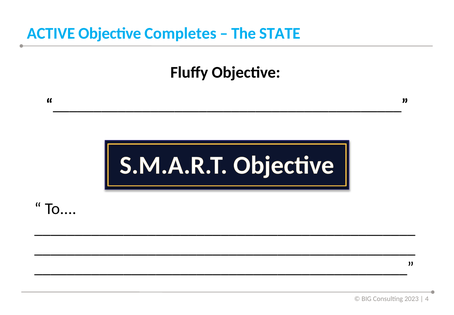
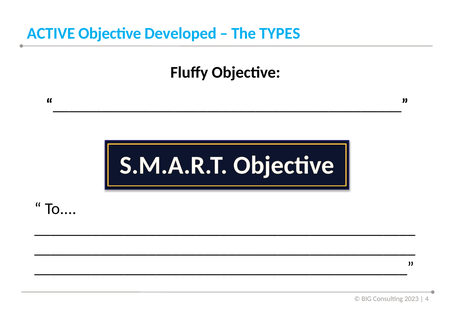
Completes: Completes -> Developed
STATE: STATE -> TYPES
